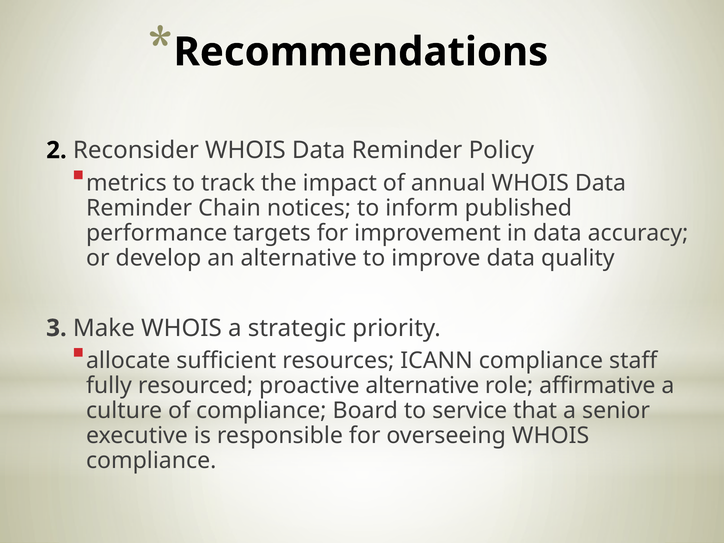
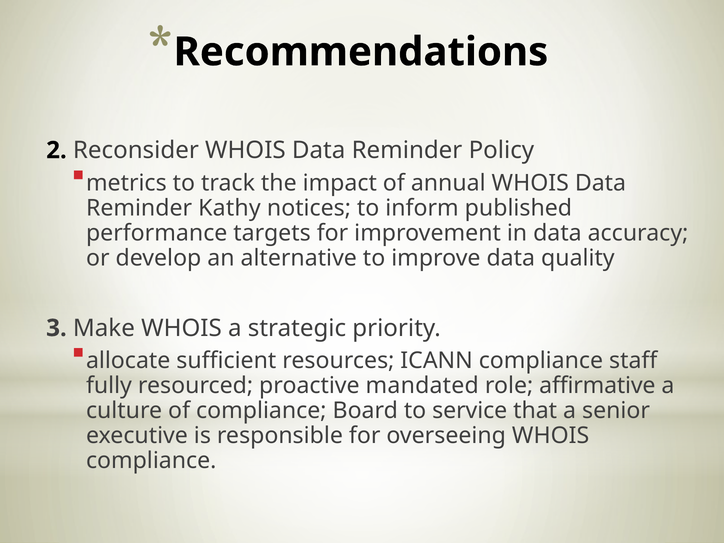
Chain: Chain -> Kathy
proactive alternative: alternative -> mandated
